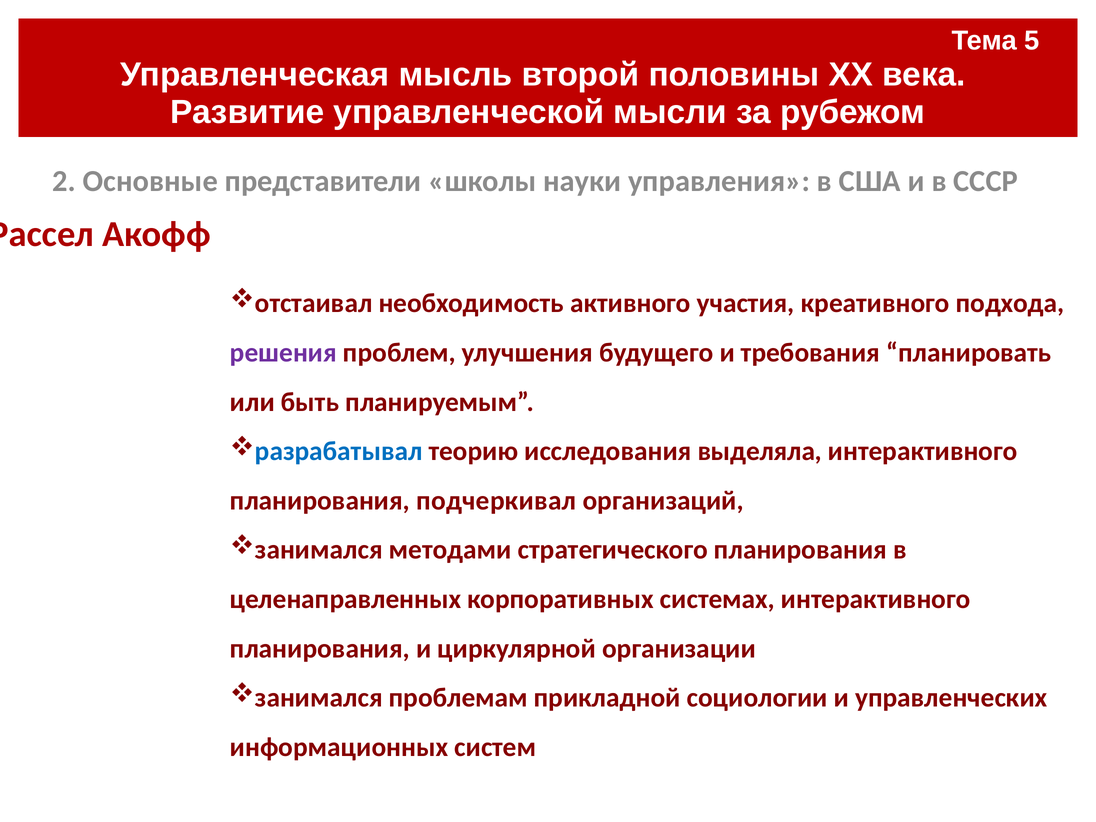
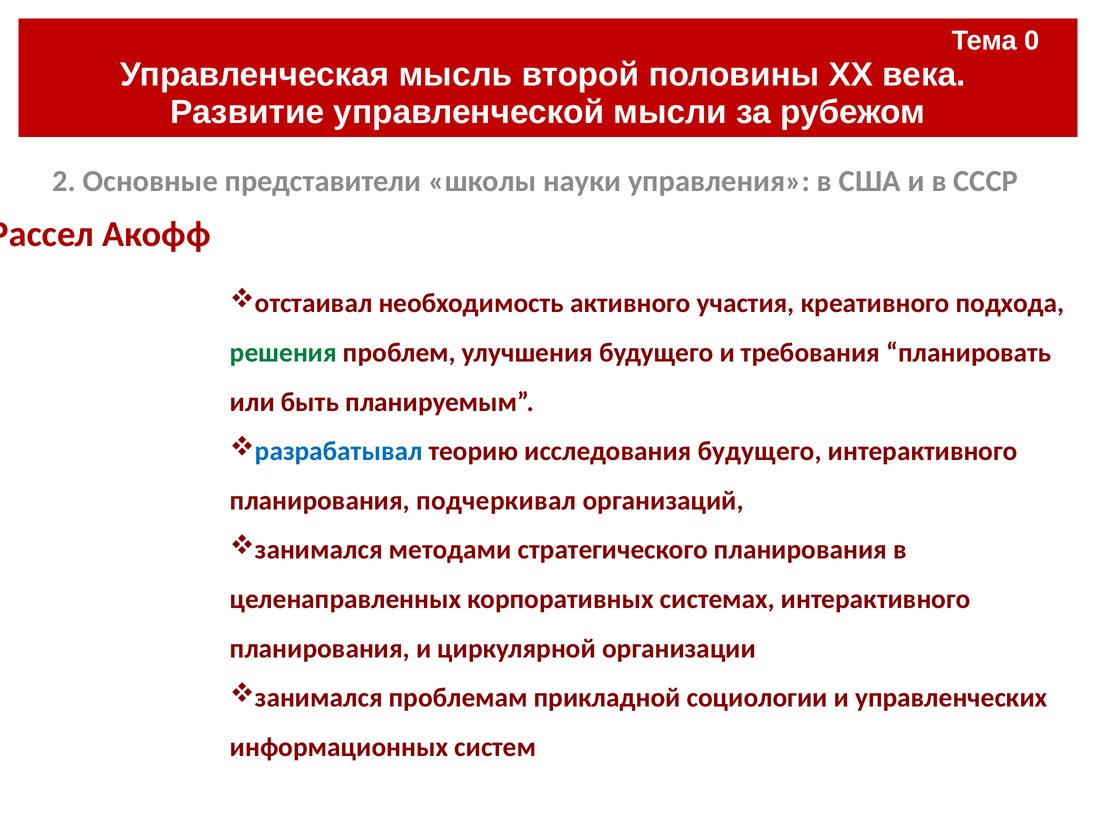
5: 5 -> 0
решения colour: purple -> green
исследования выделяла: выделяла -> будущего
